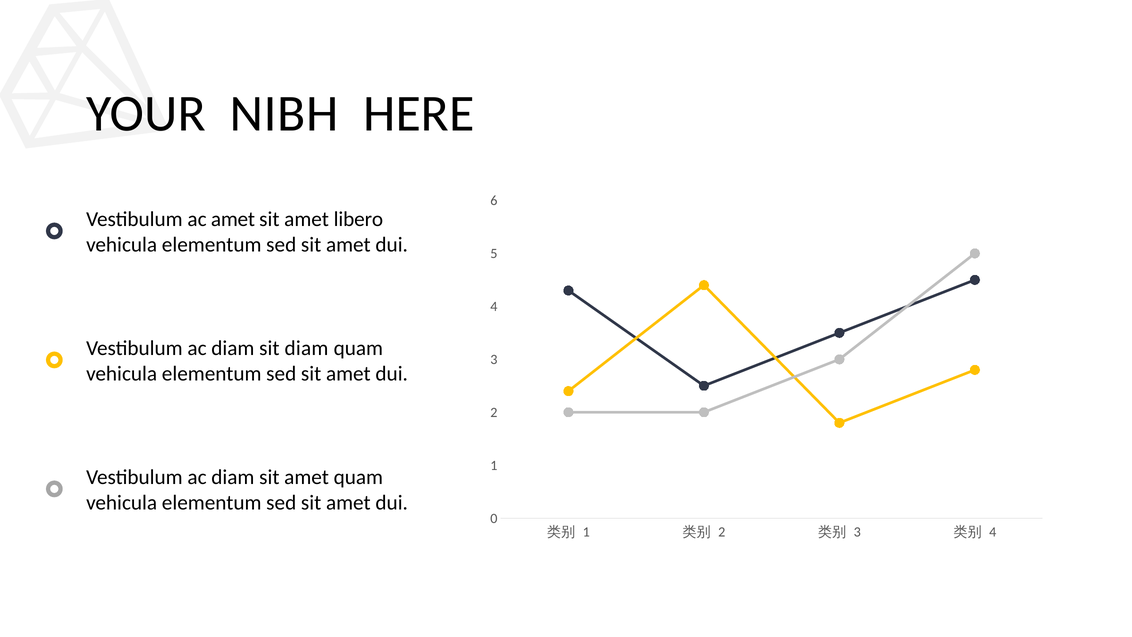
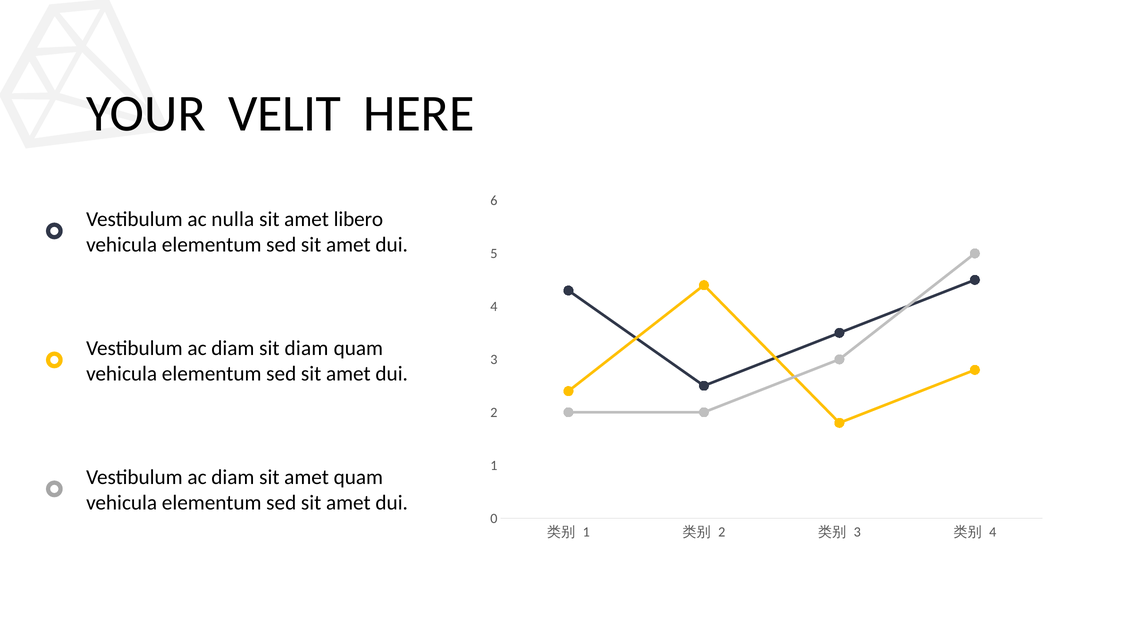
NIBH: NIBH -> VELIT
ac amet: amet -> nulla
